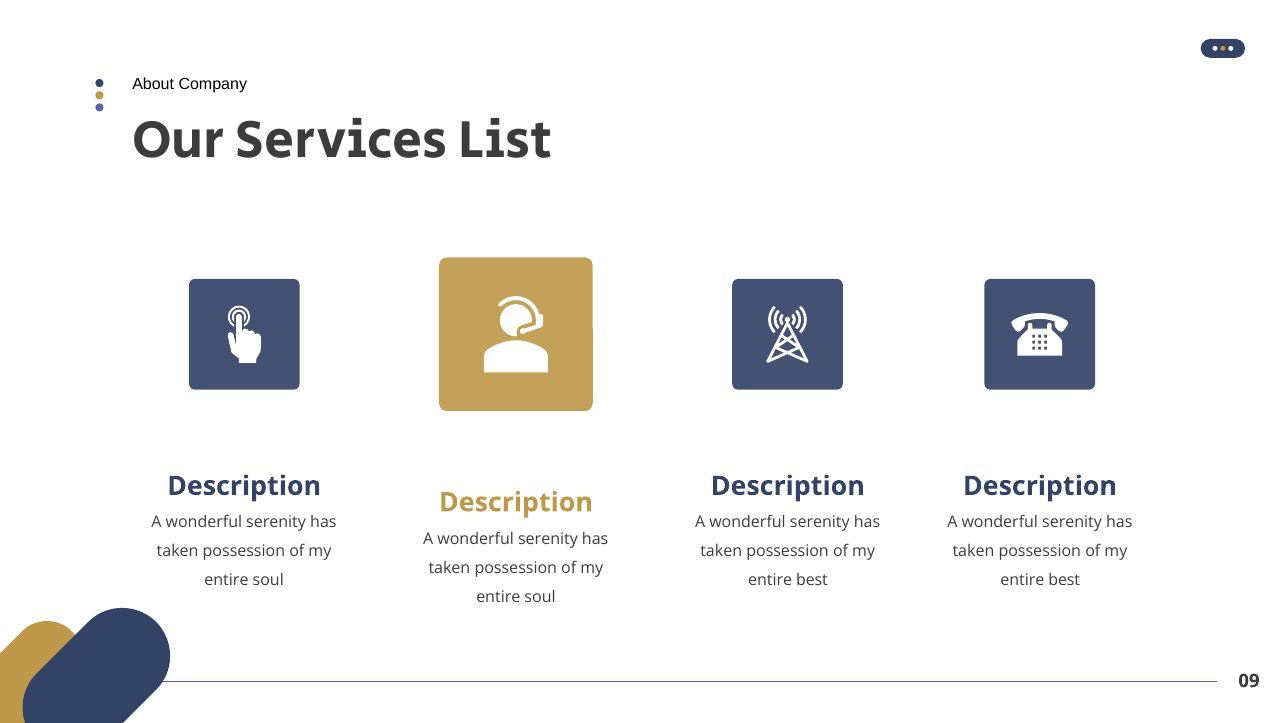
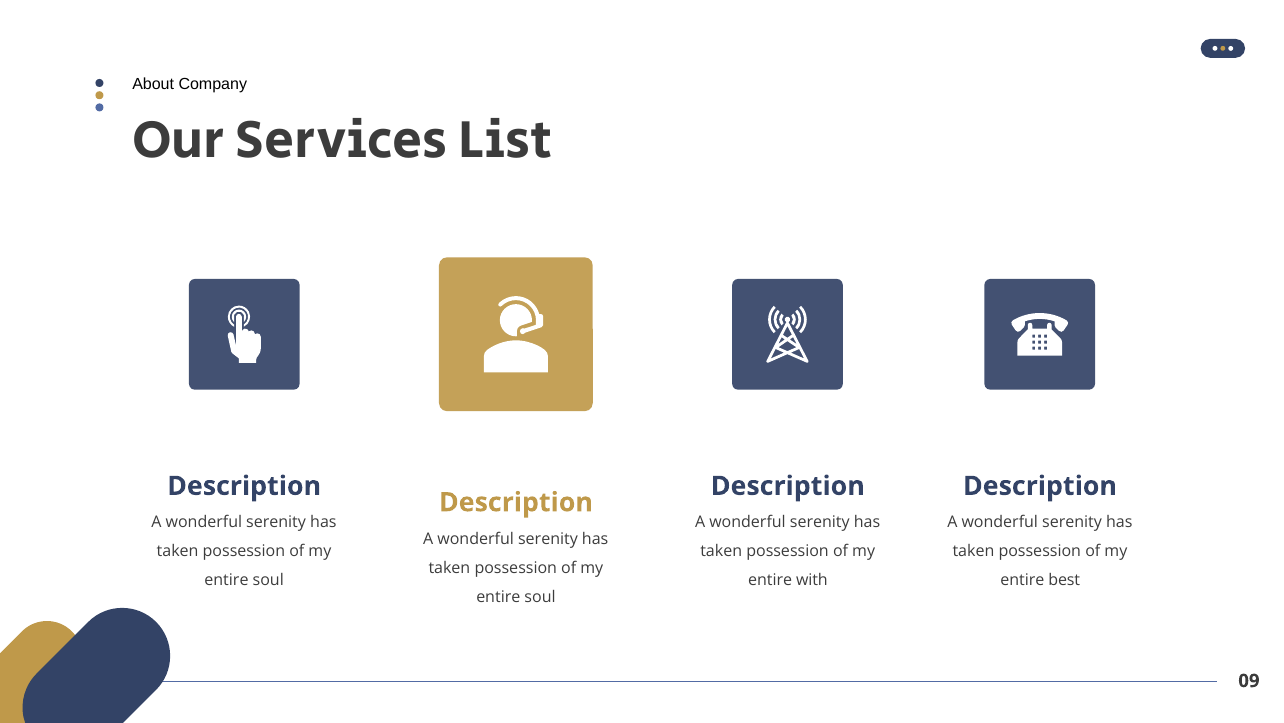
best at (812, 580): best -> with
